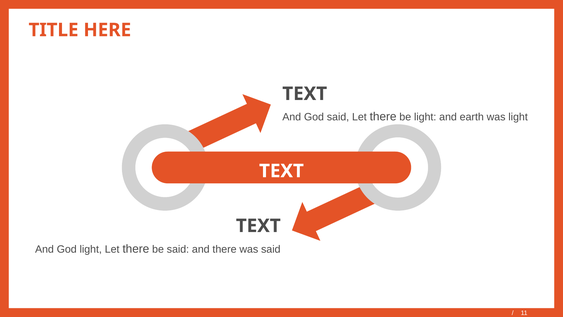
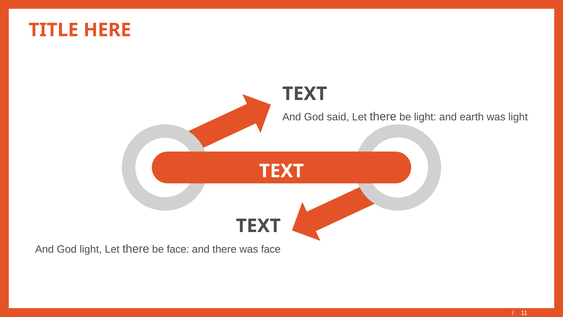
be said: said -> face
was said: said -> face
